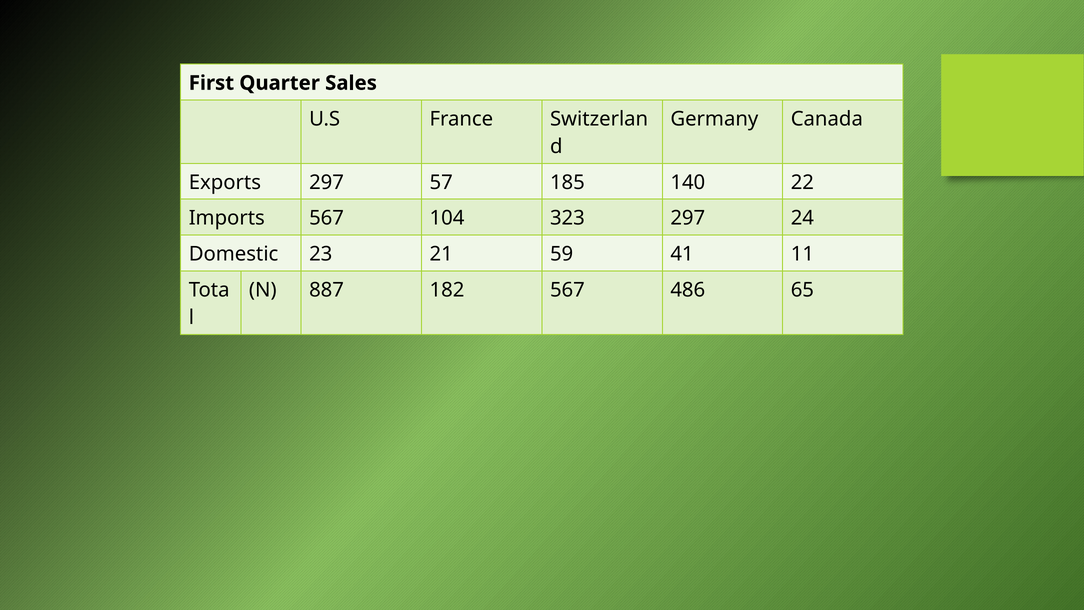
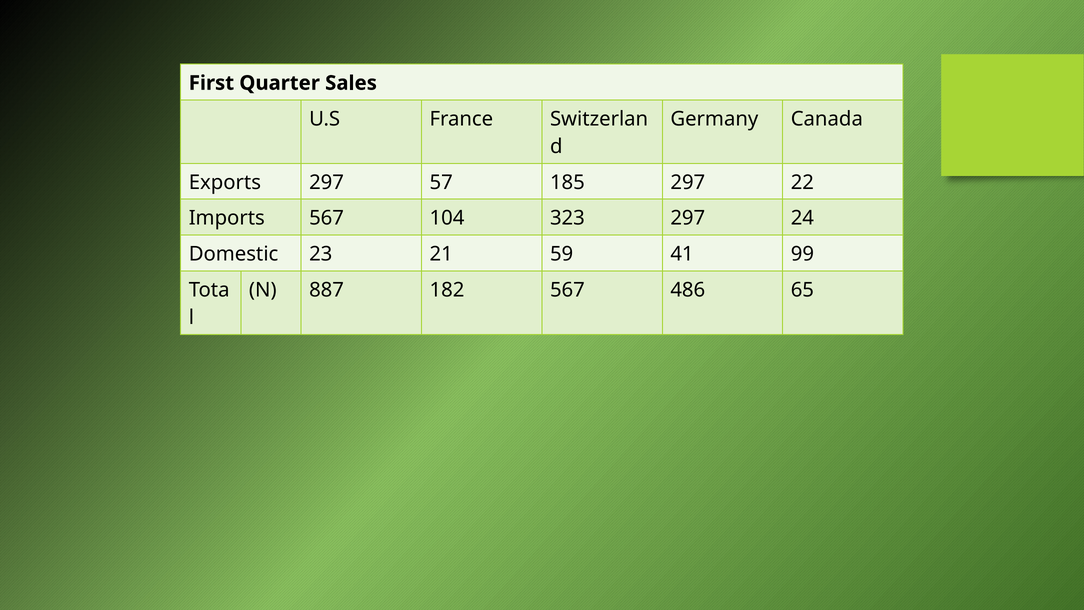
185 140: 140 -> 297
11: 11 -> 99
